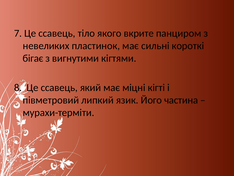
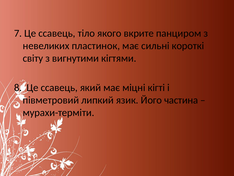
бігає: бігає -> світу
